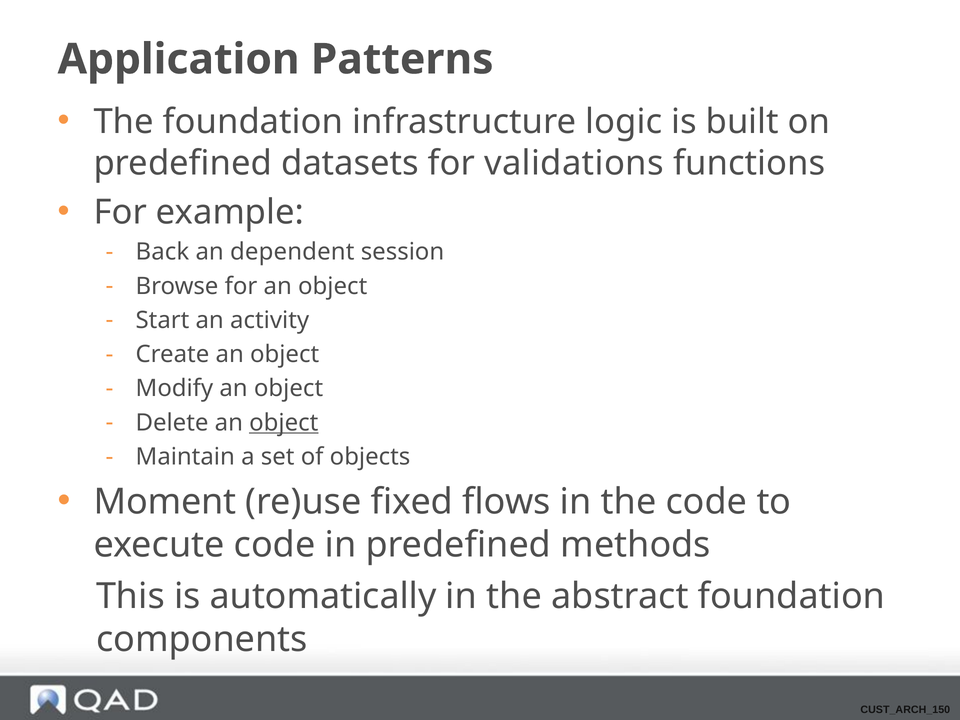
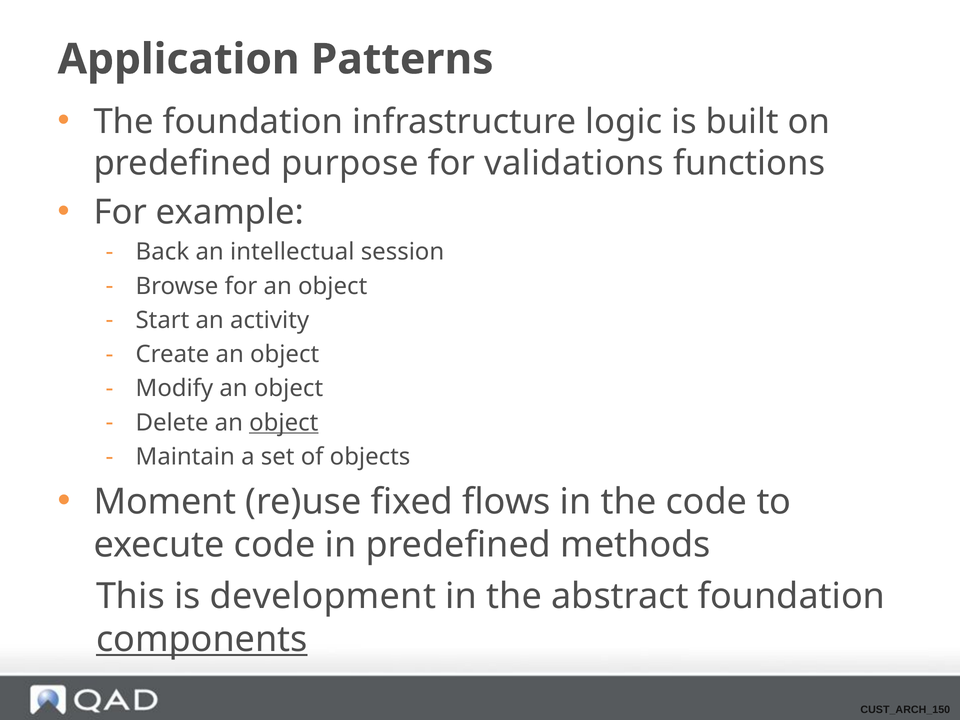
datasets: datasets -> purpose
dependent: dependent -> intellectual
automatically: automatically -> development
components underline: none -> present
